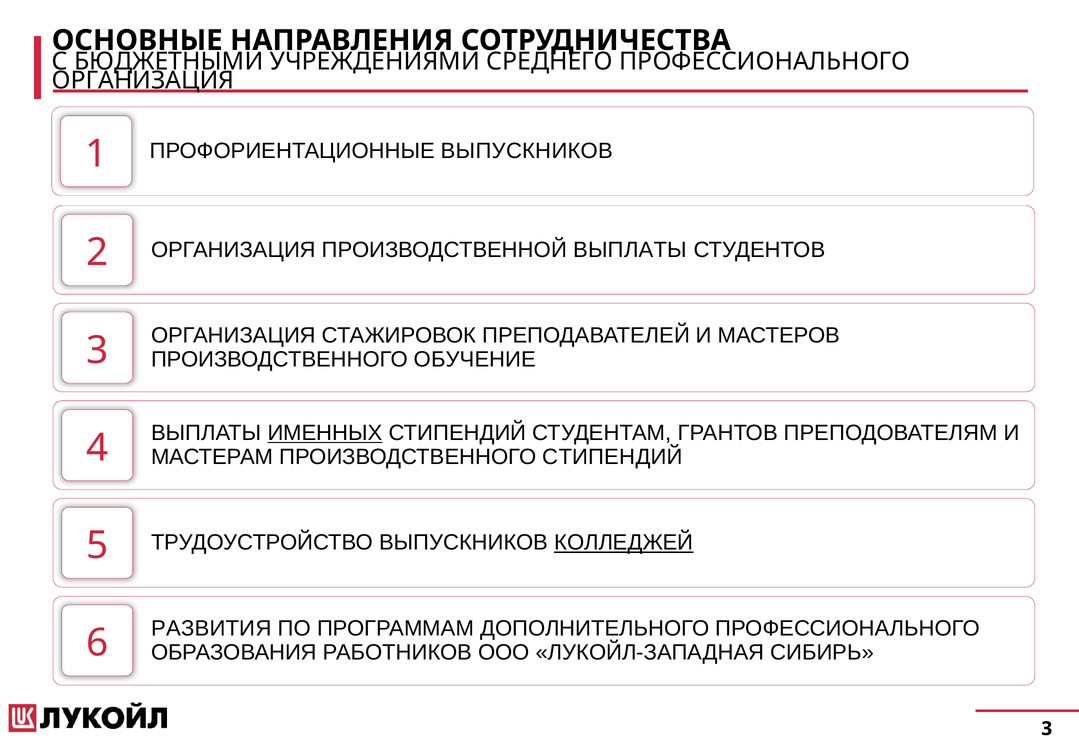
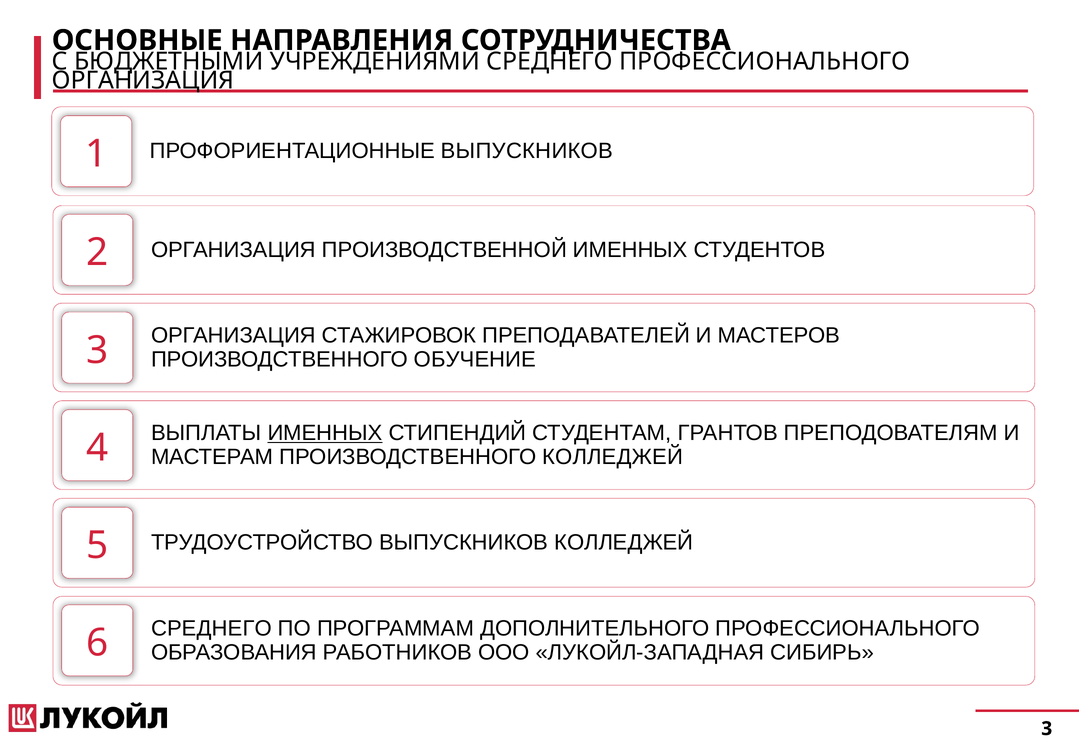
ПРОИЗВОДСТВЕННОЙ ВЫПЛАТЫ: ВЫПЛАТЫ -> ИМЕННЫХ
ПРОИЗВОДСТВЕННОГО СТИПЕНДИЙ: СТИПЕНДИЙ -> КОЛЛЕДЖЕЙ
КОЛЛЕДЖЕЙ at (624, 543) underline: present -> none
РАЗВИТИЯ at (211, 629): РАЗВИТИЯ -> СРЕДНЕГО
